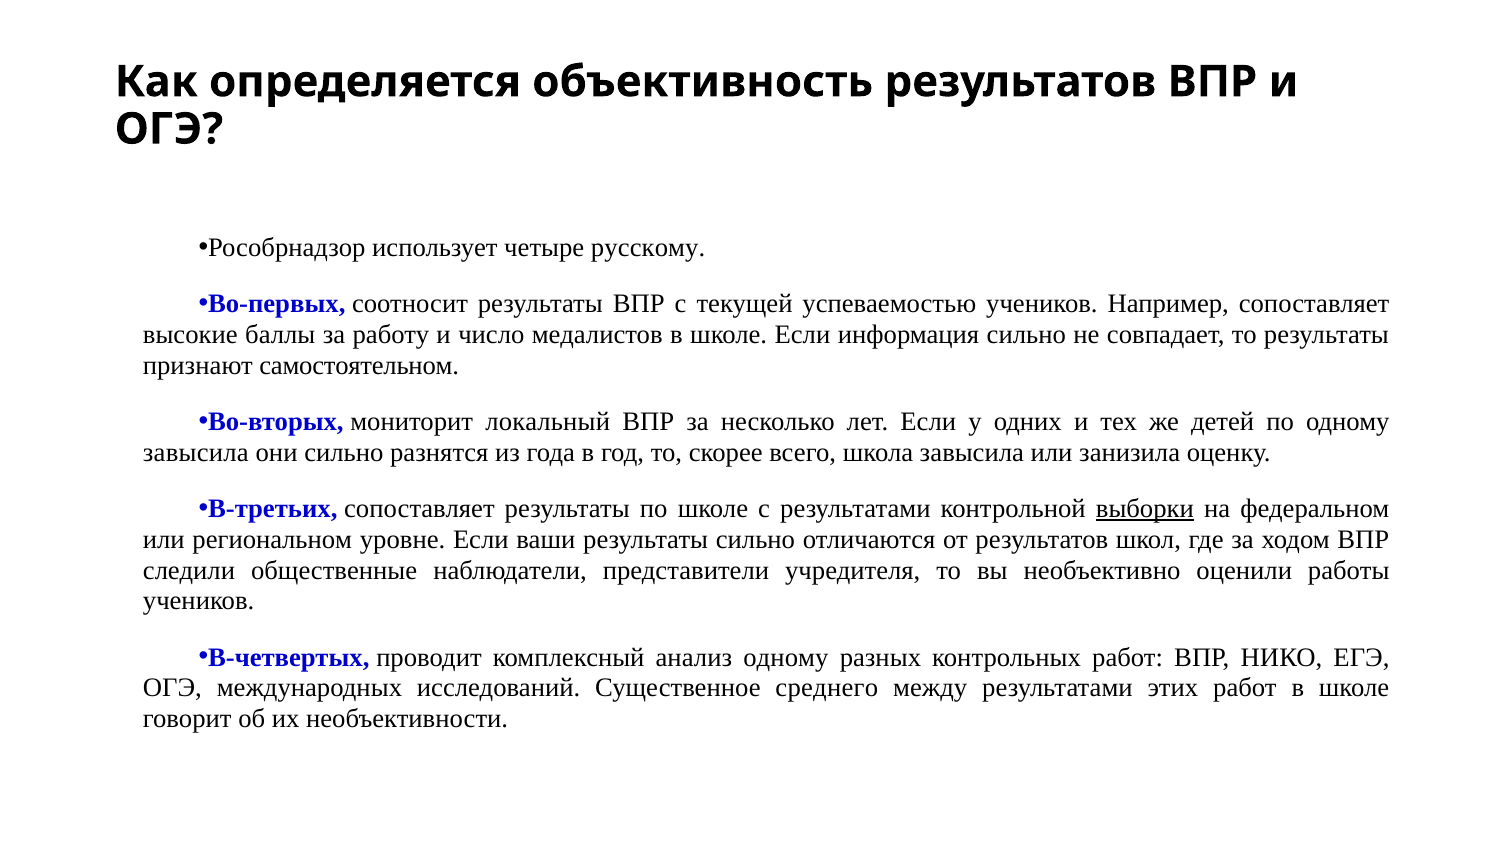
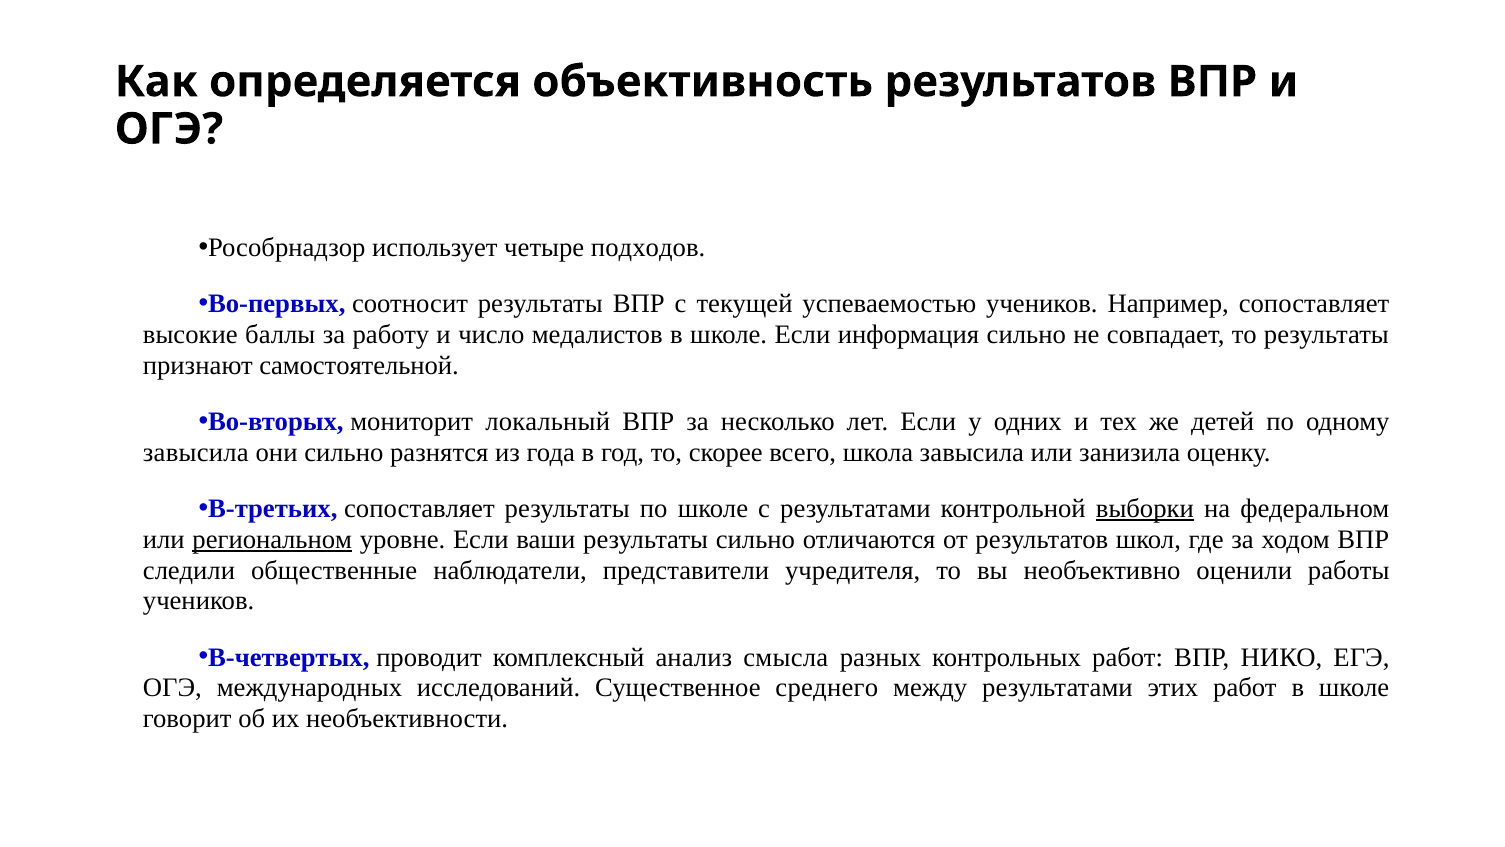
русскому: русскому -> подходов
самостоятельном: самостоятельном -> самостоятельной
региональном underline: none -> present
анализ одному: одному -> смысла
